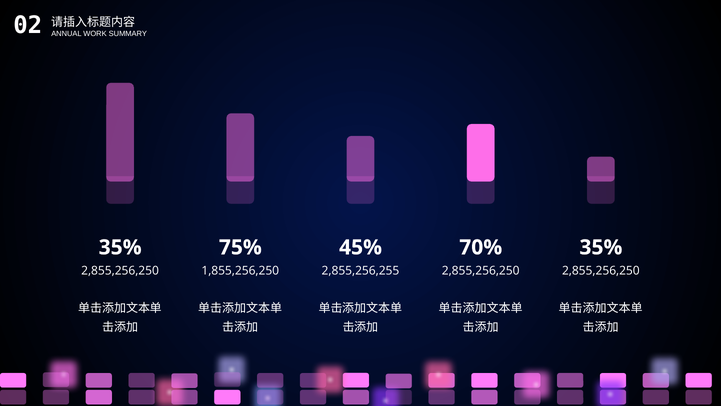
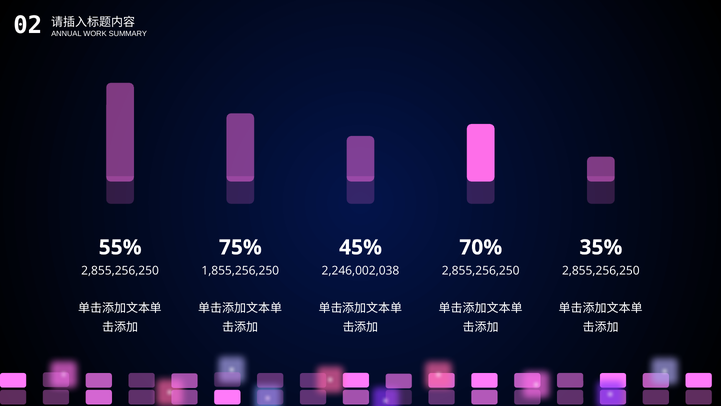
35% at (120, 247): 35% -> 55%
2,855,256,255: 2,855,256,255 -> 2,246,002,038
